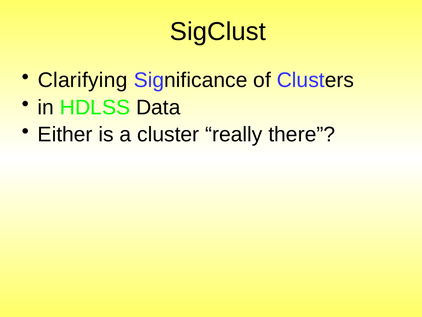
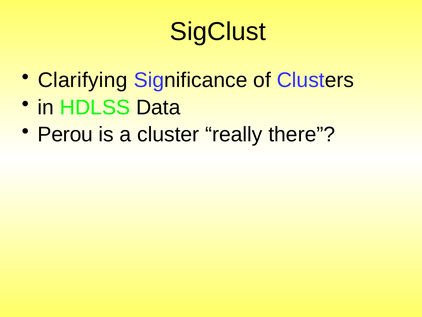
Either: Either -> Perou
